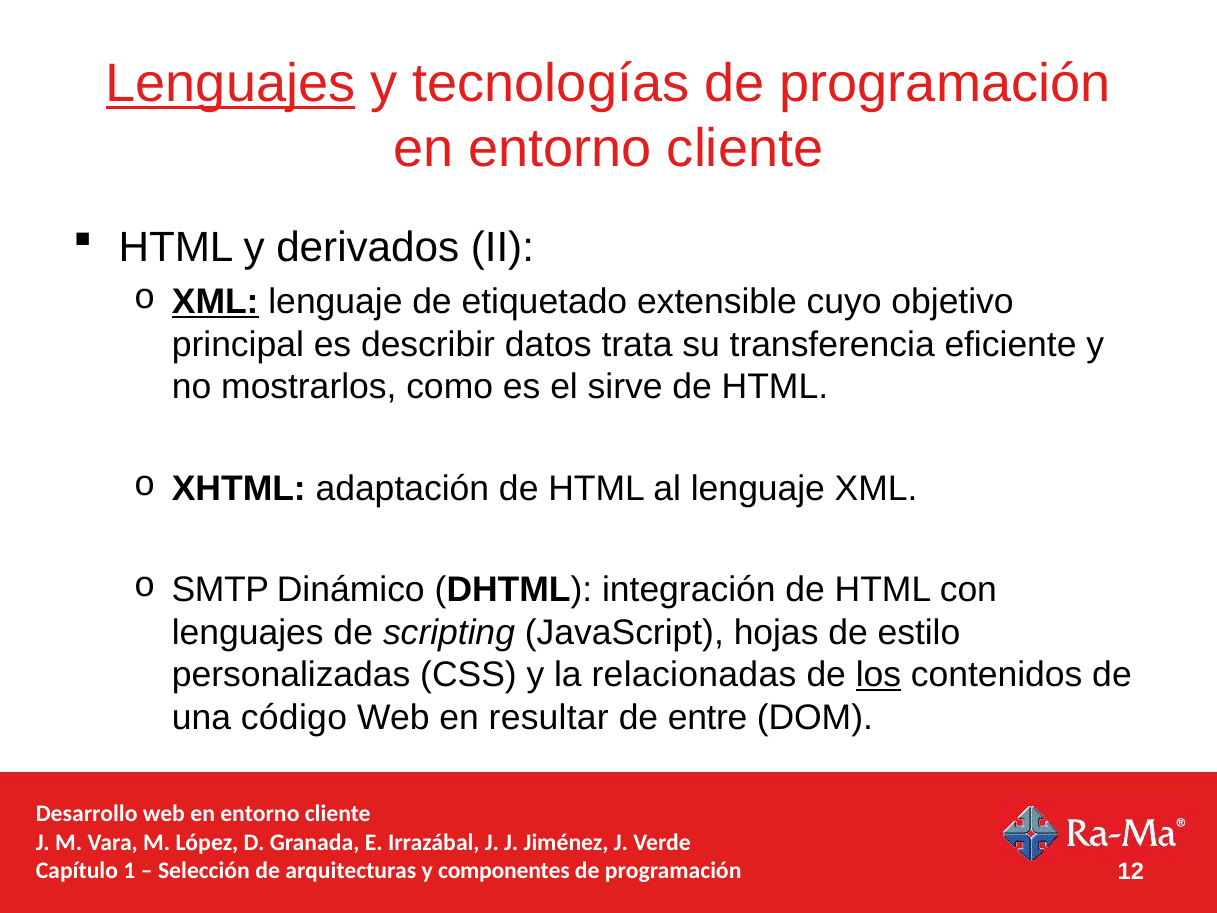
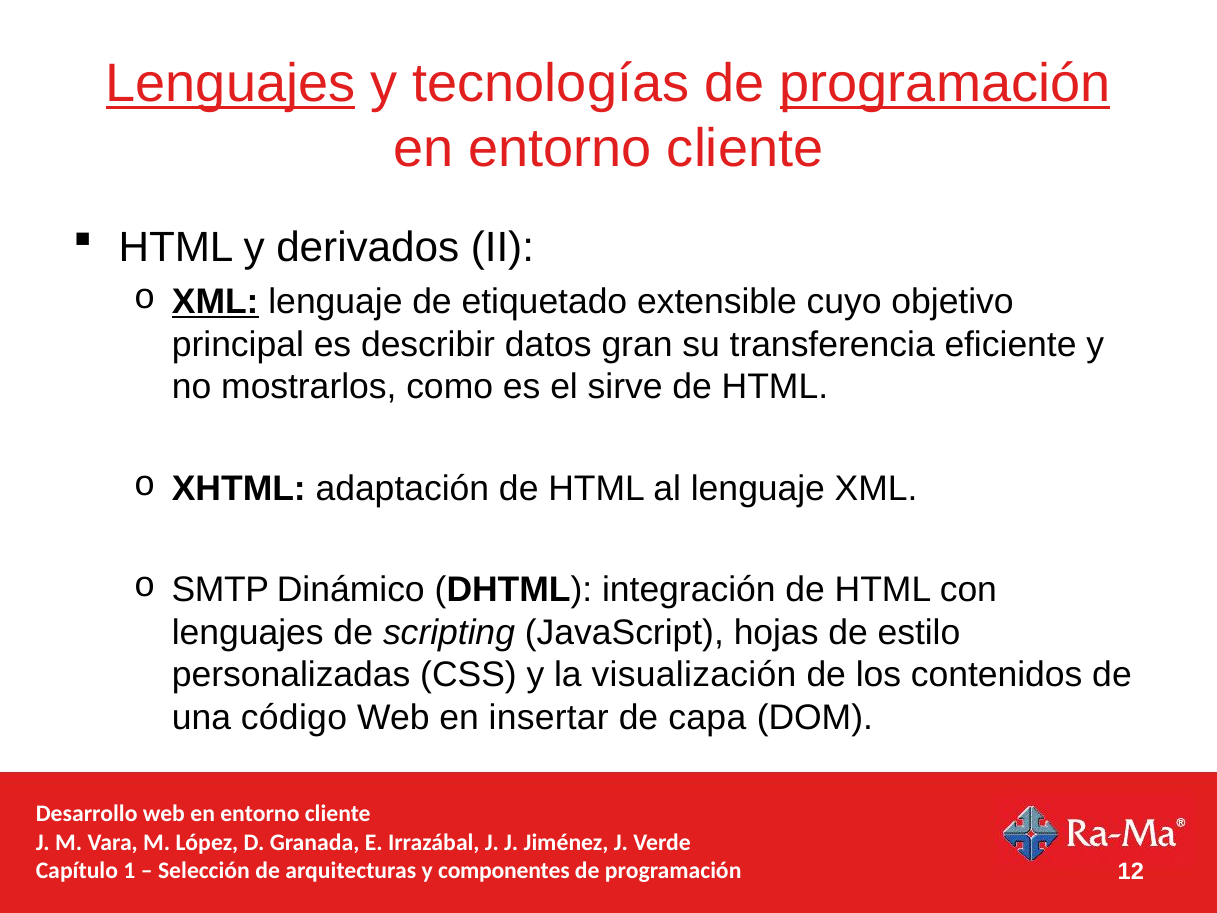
programación at (945, 84) underline: none -> present
trata: trata -> gran
relacionadas: relacionadas -> visualización
los underline: present -> none
resultar: resultar -> insertar
entre: entre -> capa
